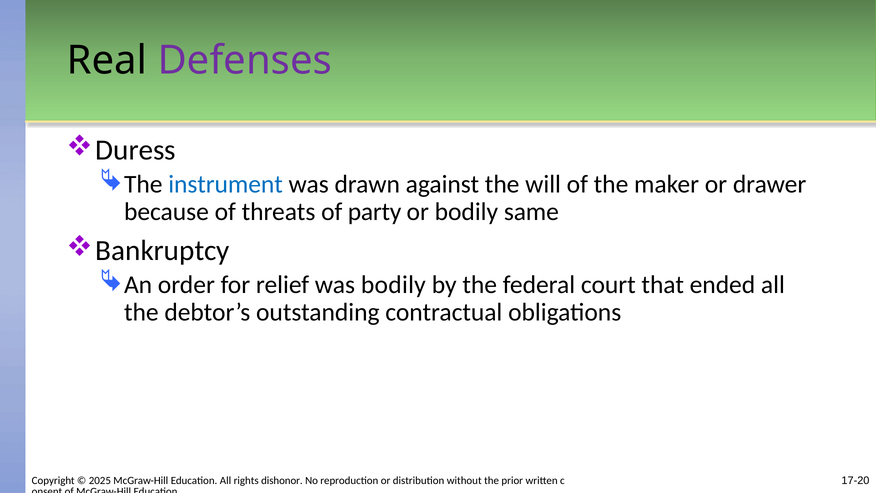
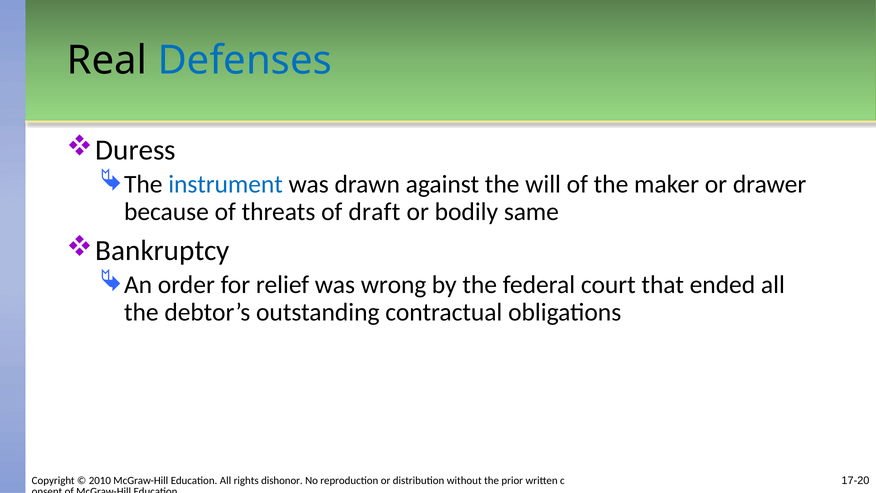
Defenses colour: purple -> blue
party: party -> draft
was bodily: bodily -> wrong
2025: 2025 -> 2010
